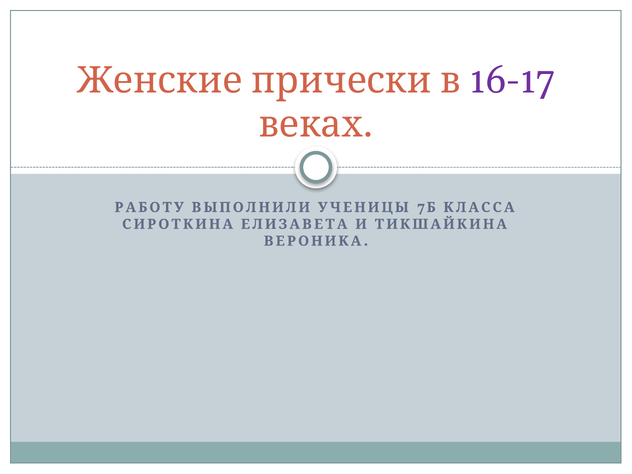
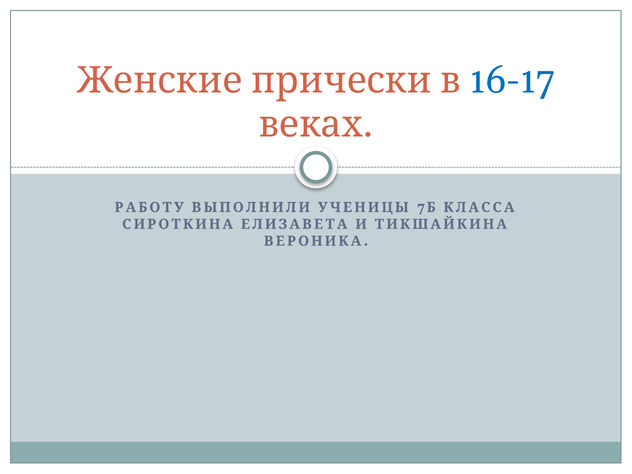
16-17 colour: purple -> blue
